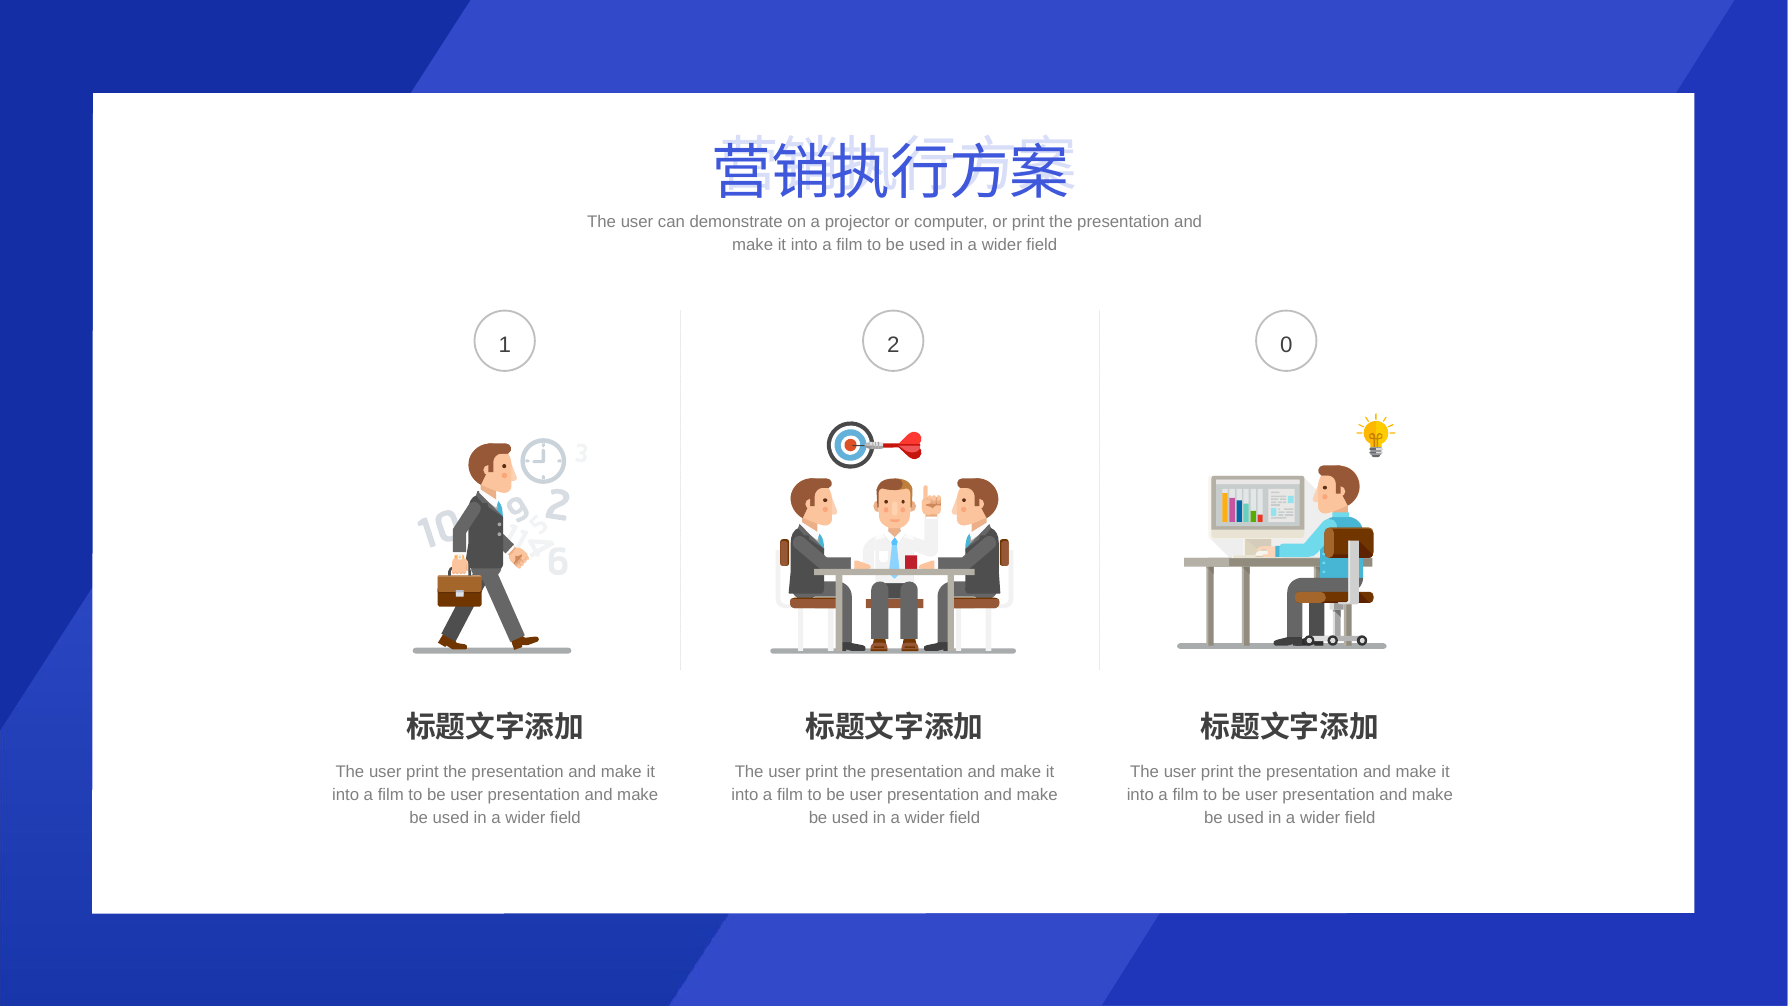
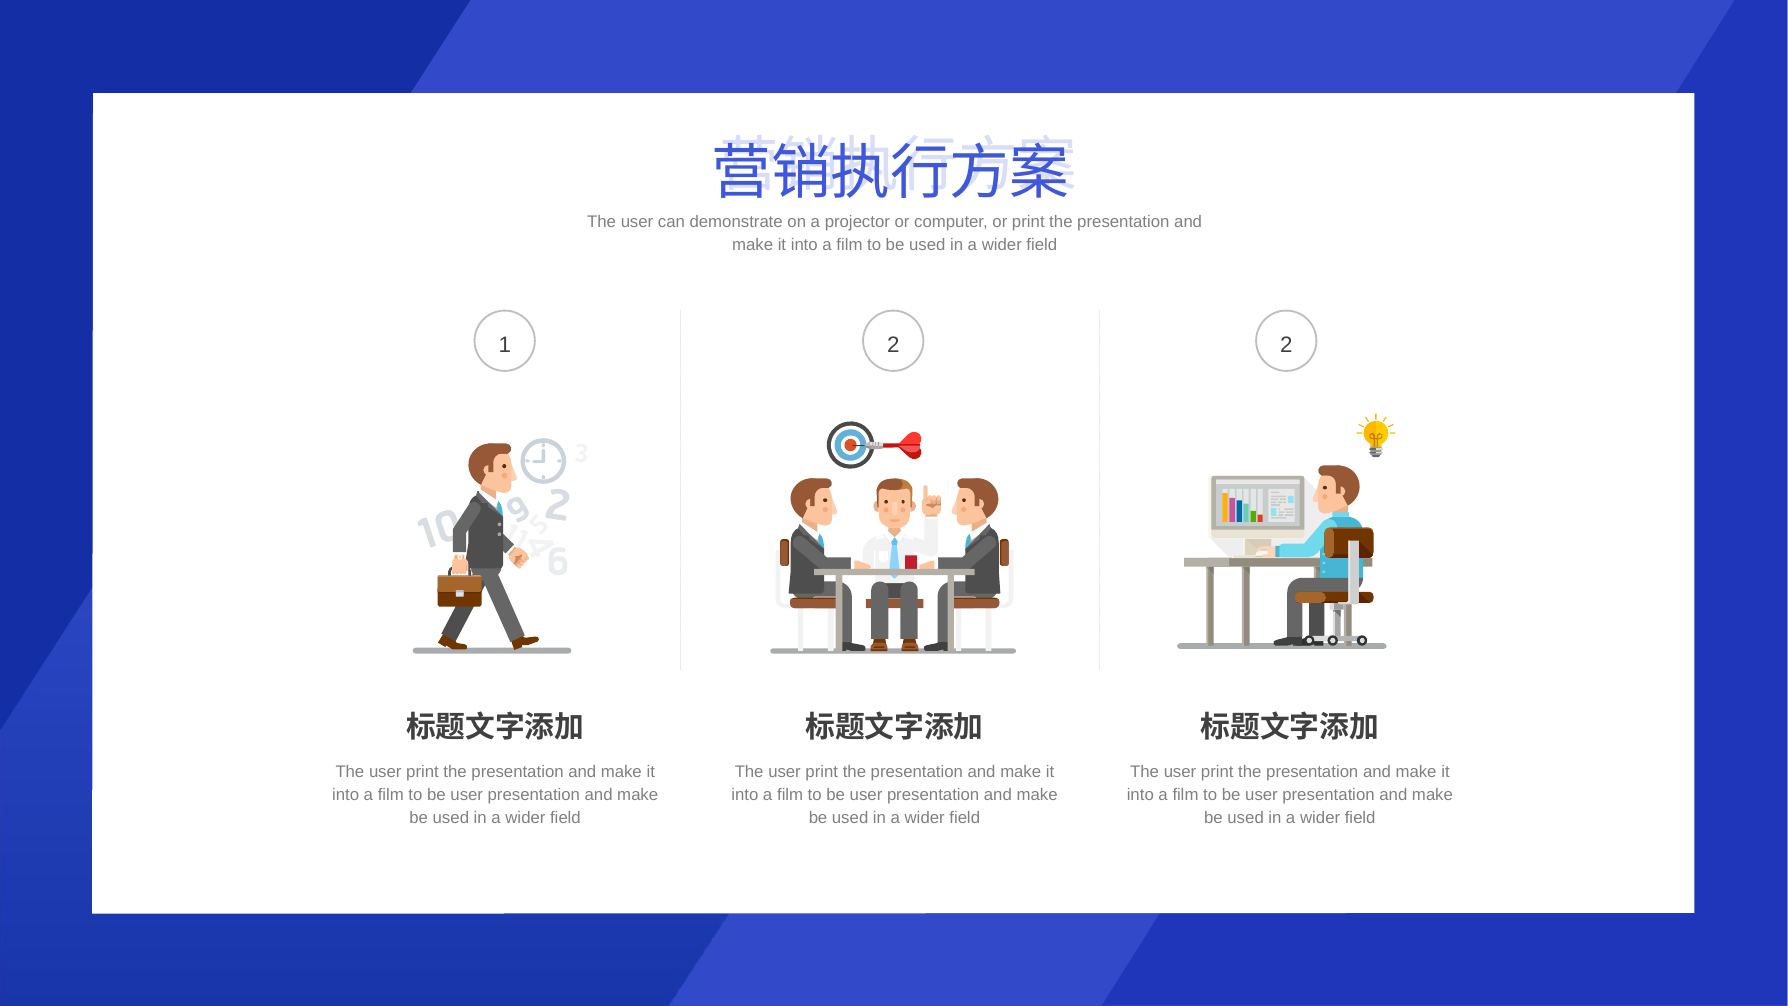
2 0: 0 -> 2
